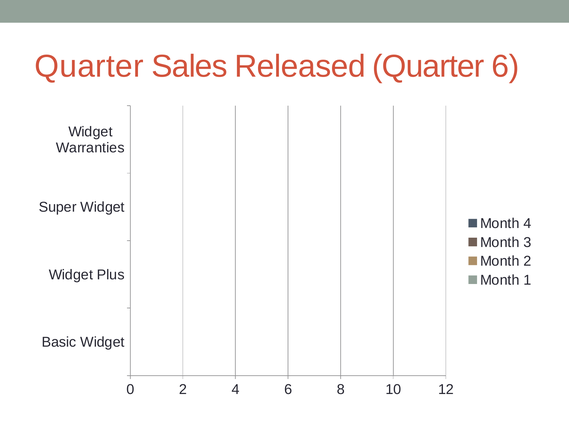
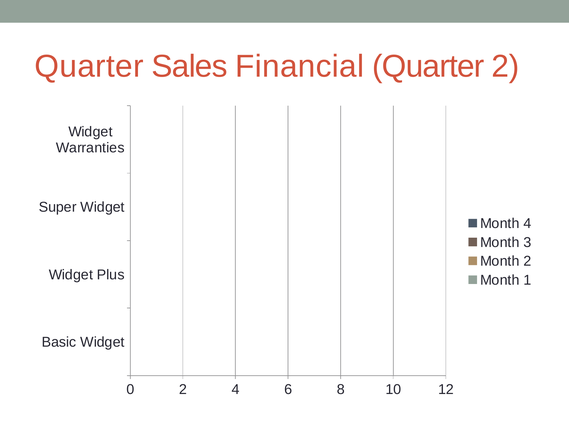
Released: Released -> Financial
Quarter 6: 6 -> 2
